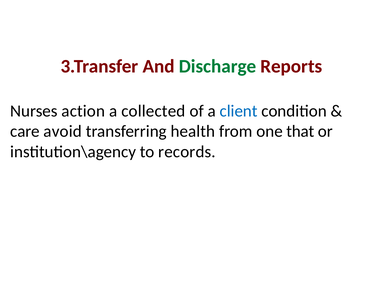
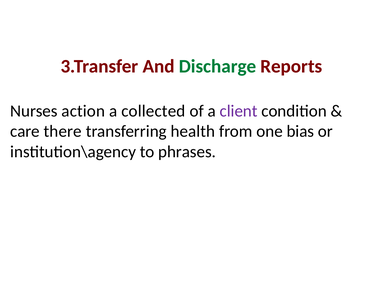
client colour: blue -> purple
avoid: avoid -> there
that: that -> bias
records: records -> phrases
